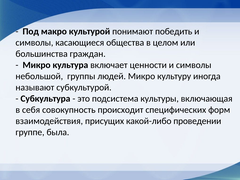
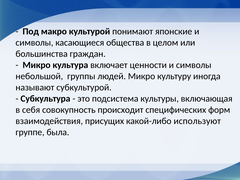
победить: победить -> японские
проведении: проведении -> используют
